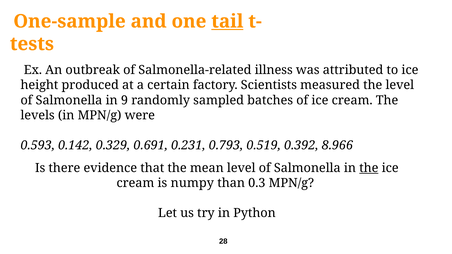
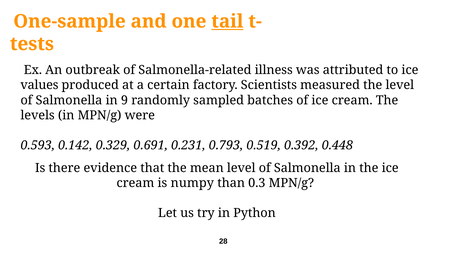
height: height -> values
8.966: 8.966 -> 0.448
the at (369, 168) underline: present -> none
